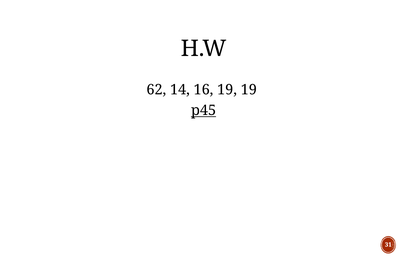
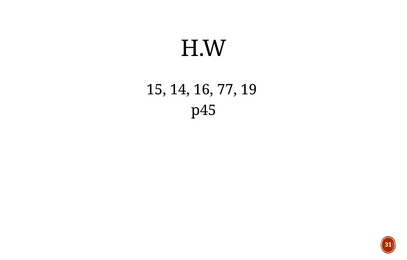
62: 62 -> 15
16 19: 19 -> 77
p45 underline: present -> none
